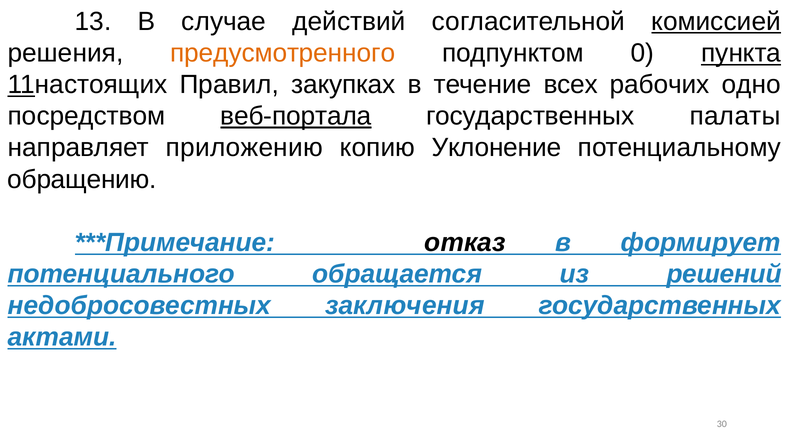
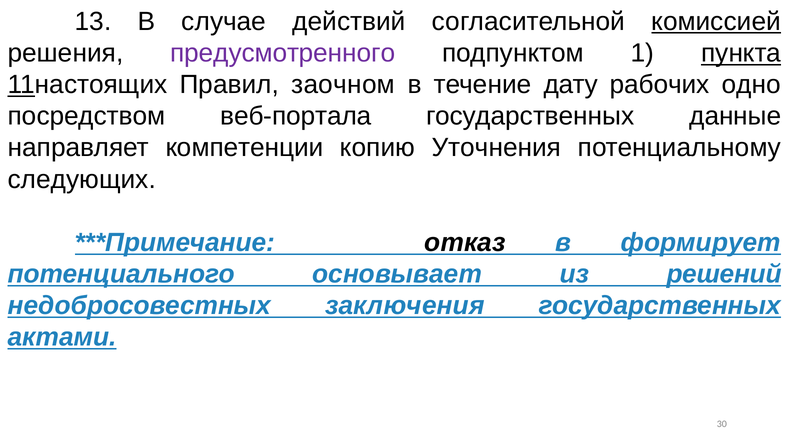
предусмотренного colour: orange -> purple
0: 0 -> 1
закупках: закупках -> заочном
всех: всех -> дату
веб-портала underline: present -> none
палаты: палаты -> данные
приложению: приложению -> компетенции
Уклонение: Уклонение -> Уточнения
обращению: обращению -> следующих
обращается: обращается -> основывает
